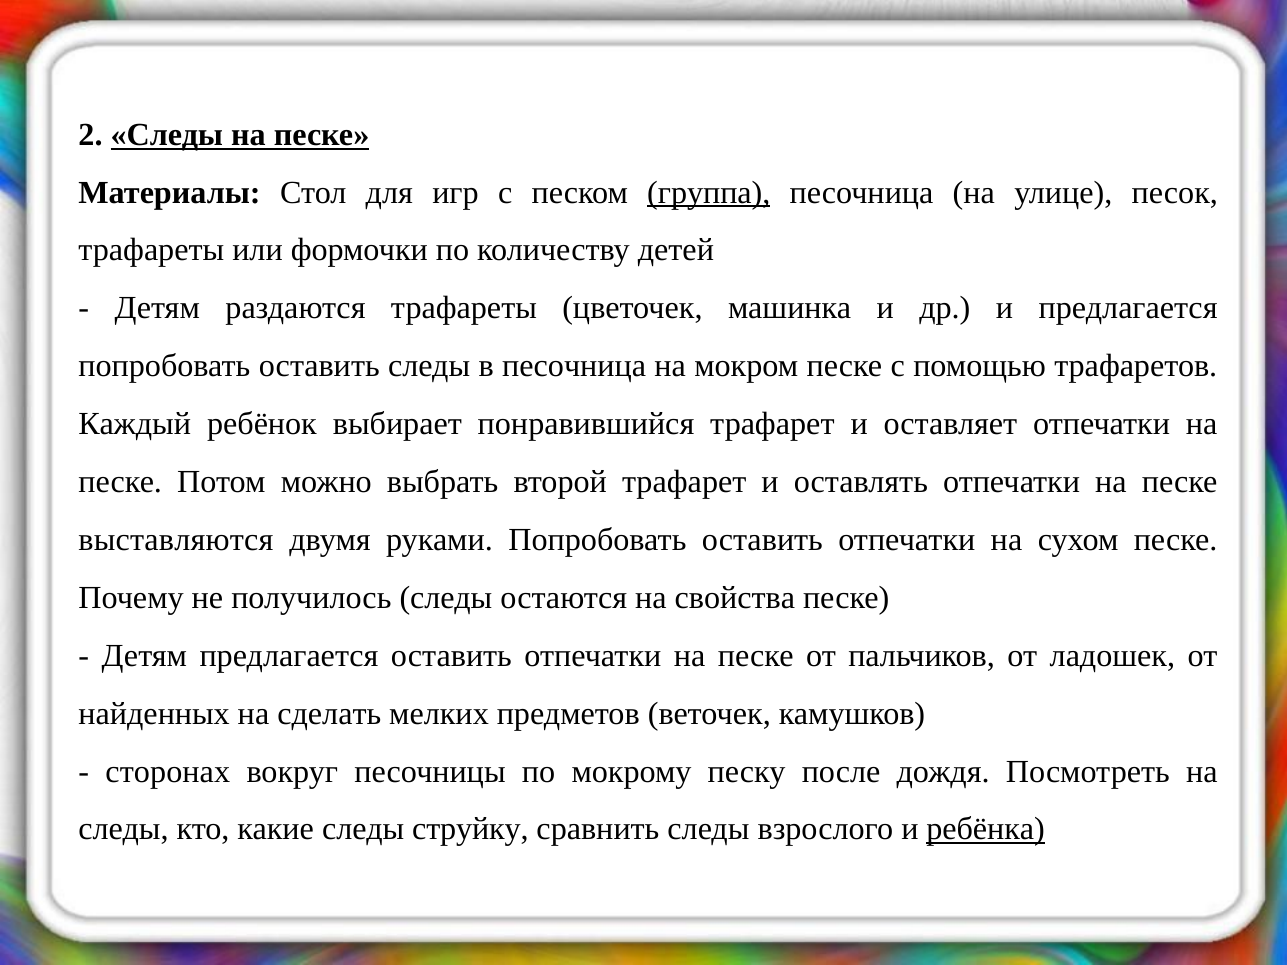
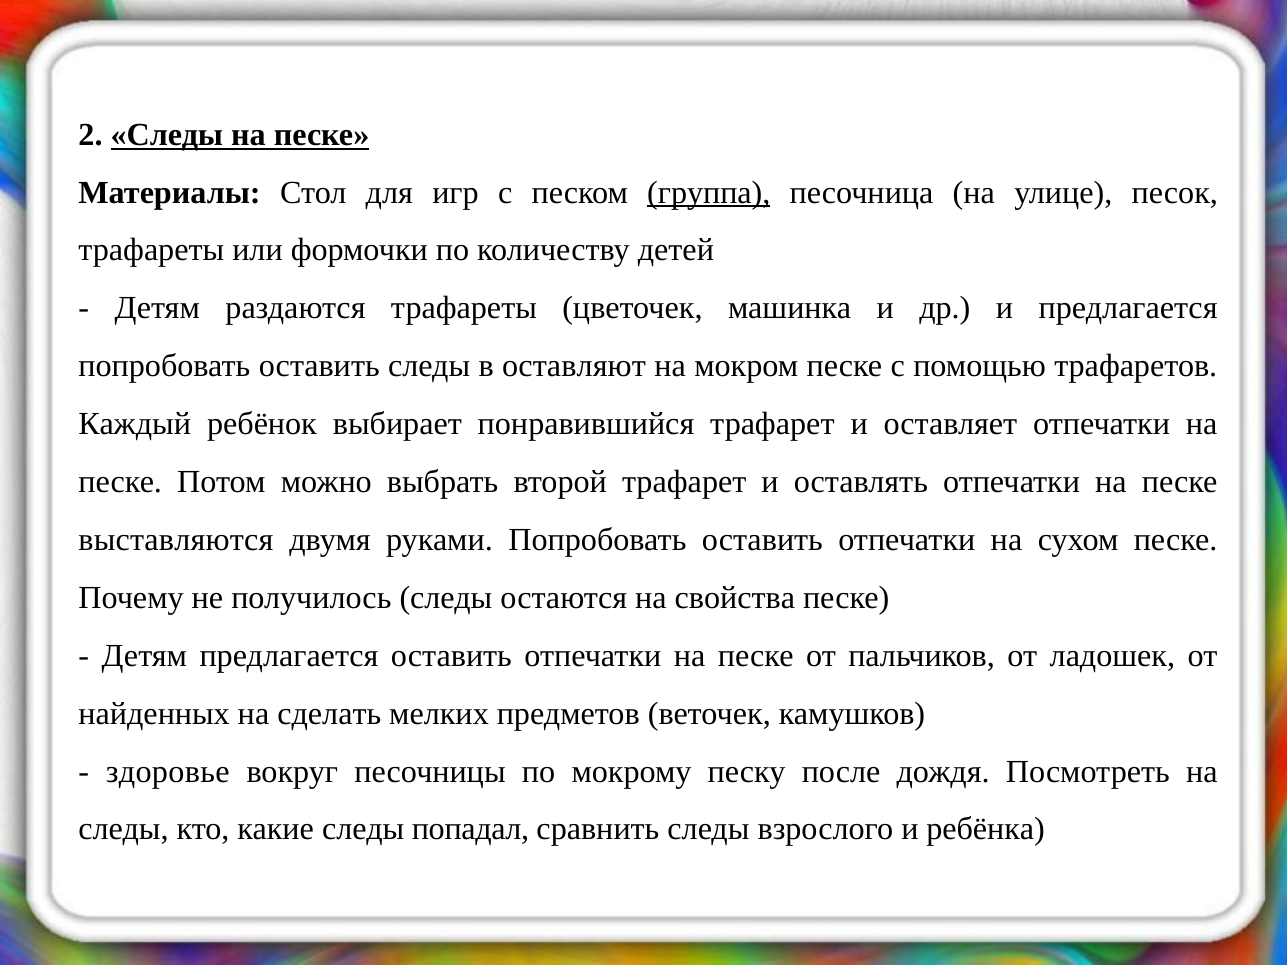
в песочница: песочница -> оставляют
сторонах: сторонах -> здоровье
струйку: струйку -> попадал
ребёнка underline: present -> none
